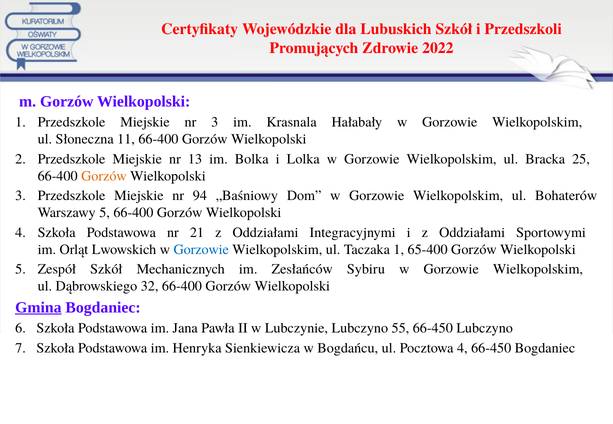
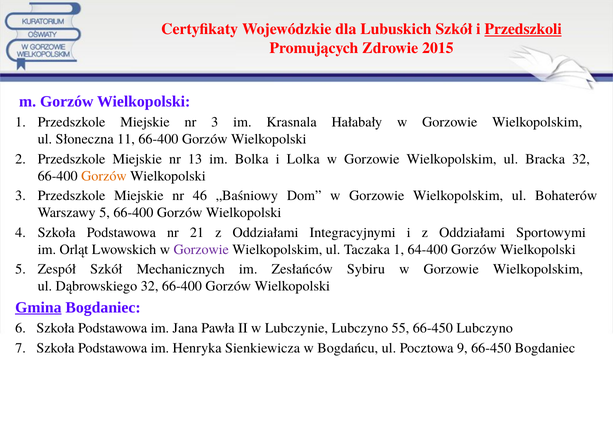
Przedszkoli underline: none -> present
2022: 2022 -> 2015
Bracka 25: 25 -> 32
94: 94 -> 46
Gorzowie at (201, 250) colour: blue -> purple
65-400: 65-400 -> 64-400
Pocztowa 4: 4 -> 9
